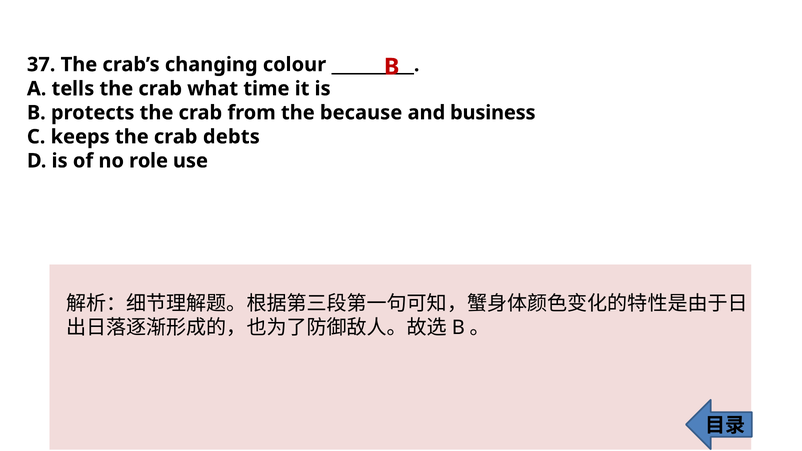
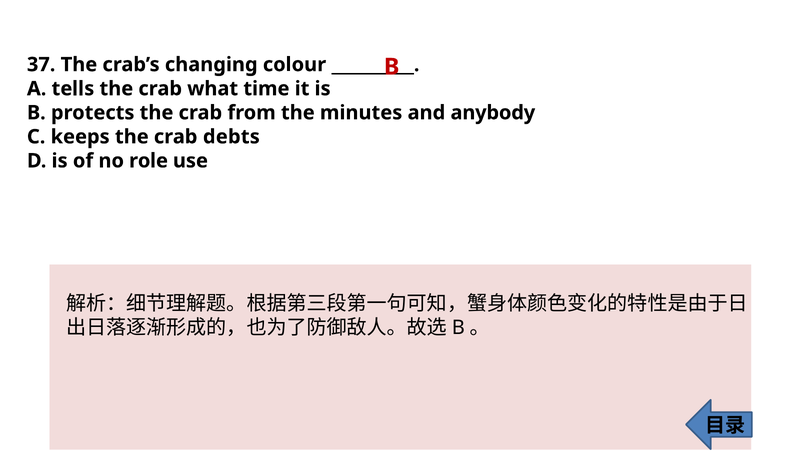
because: because -> minutes
business: business -> anybody
